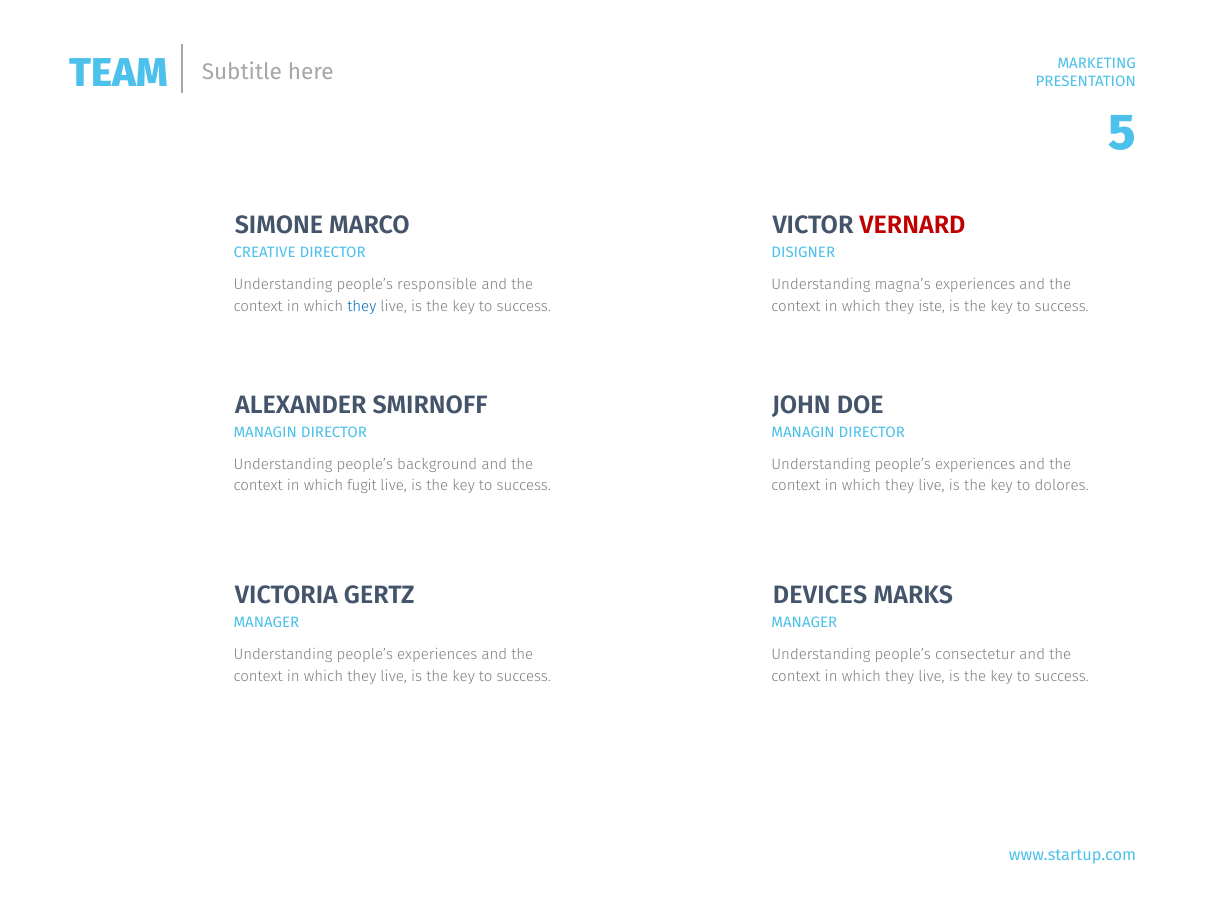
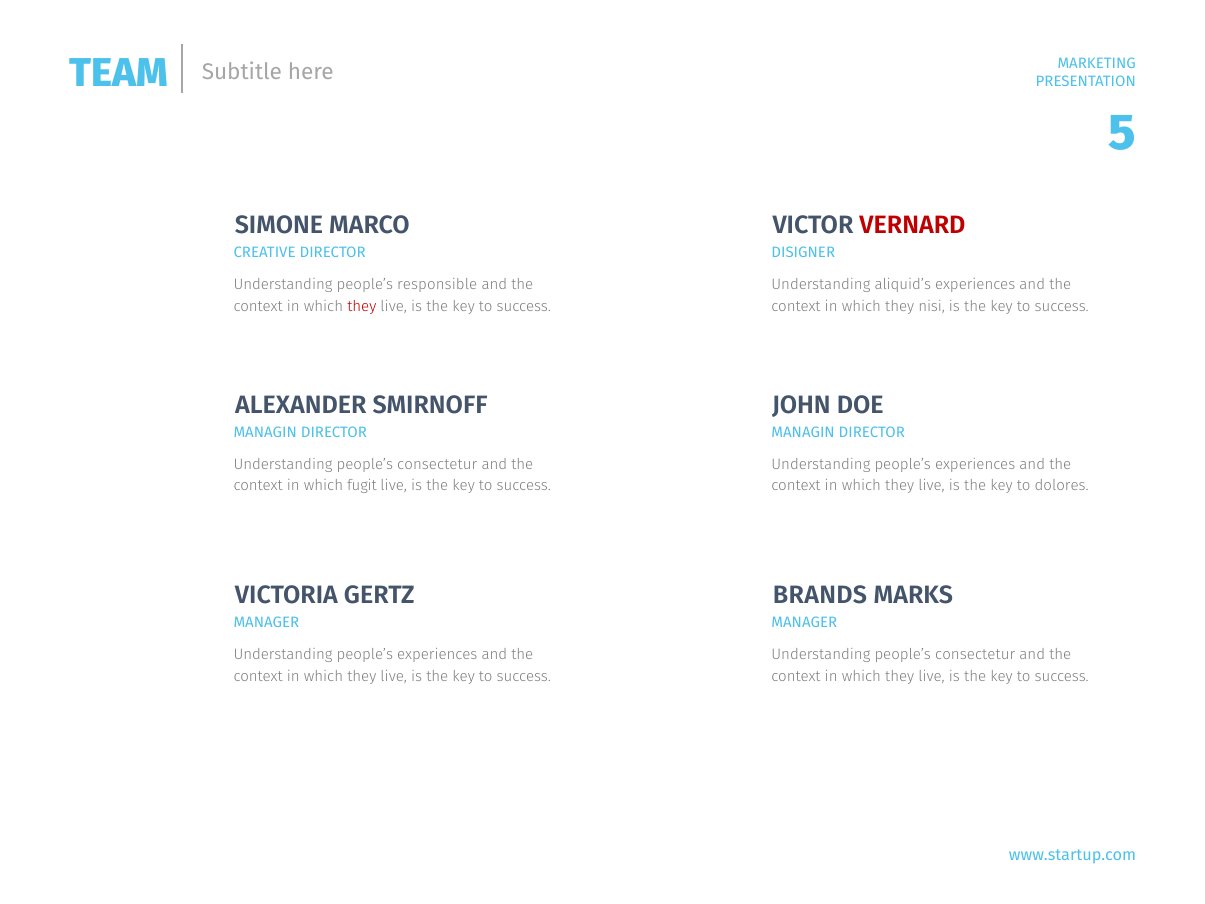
magna’s: magna’s -> aliquid’s
they at (362, 306) colour: blue -> red
iste: iste -> nisi
background at (437, 464): background -> consectetur
DEVICES: DEVICES -> BRANDS
